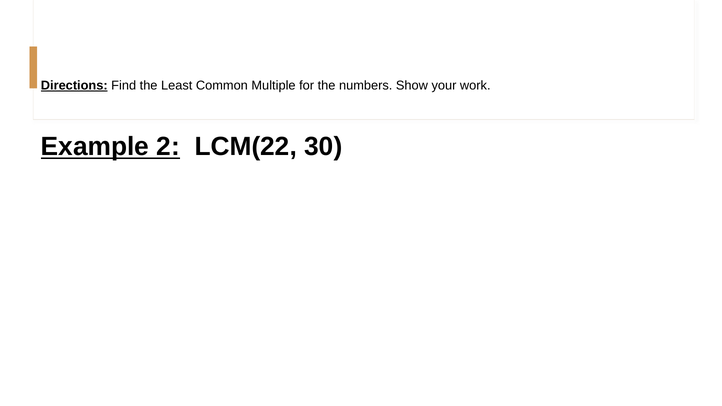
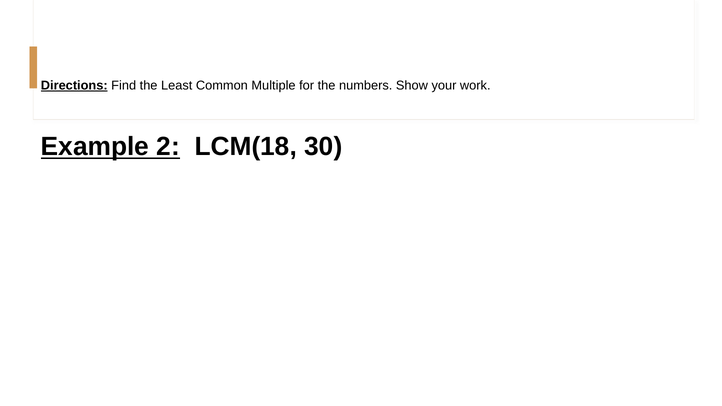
LCM(22: LCM(22 -> LCM(18
